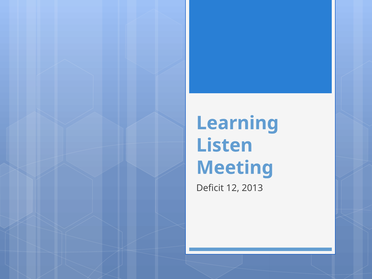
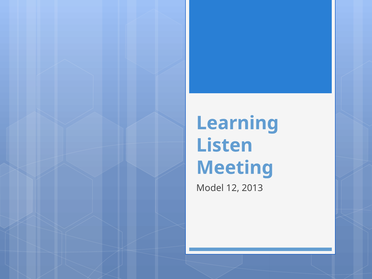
Deficit: Deficit -> Model
